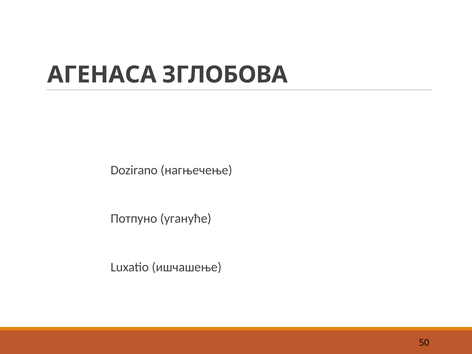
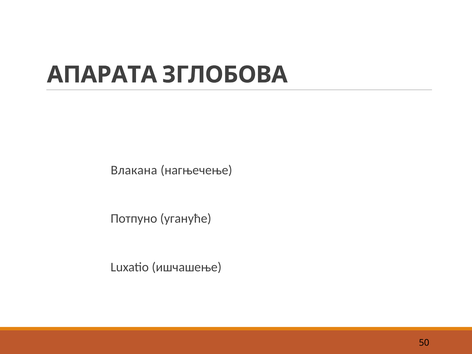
АГЕНАСА: АГЕНАСА -> АПАРАТА
Dozirano: Dozirano -> Влакана
